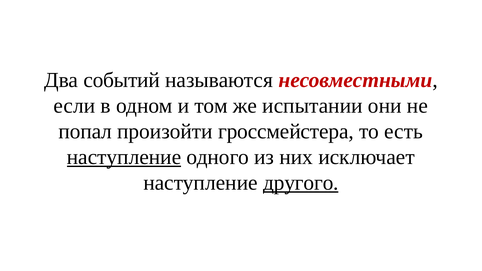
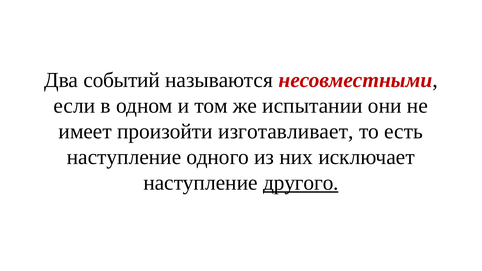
попал: попал -> имеет
гроссмейстера: гроссмейстера -> изготавливает
наступление at (124, 157) underline: present -> none
